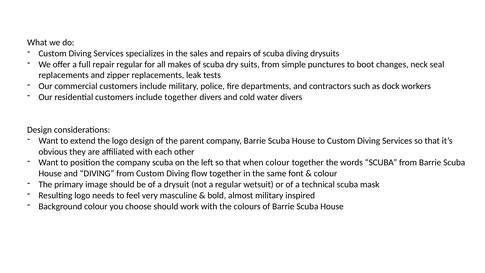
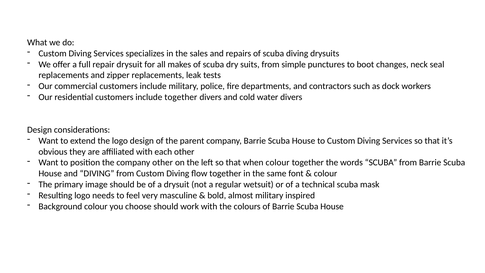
repair regular: regular -> drysuit
company scuba: scuba -> other
